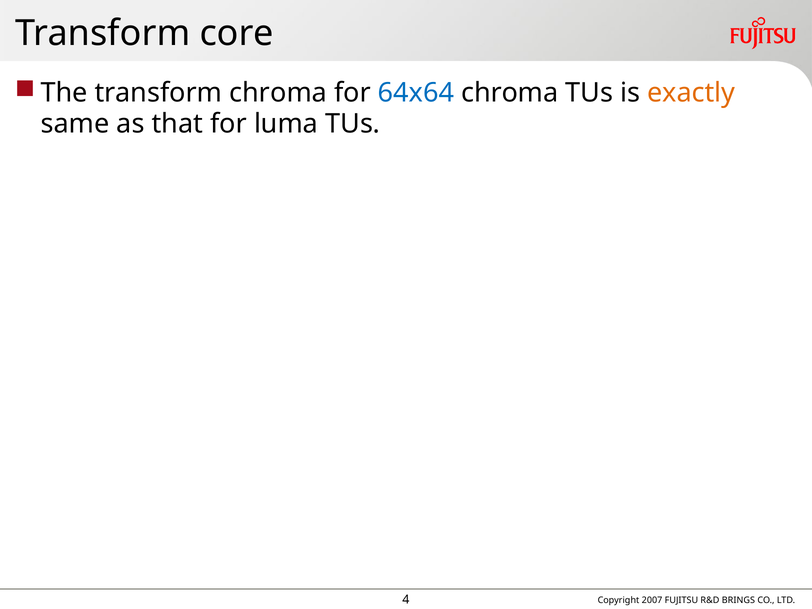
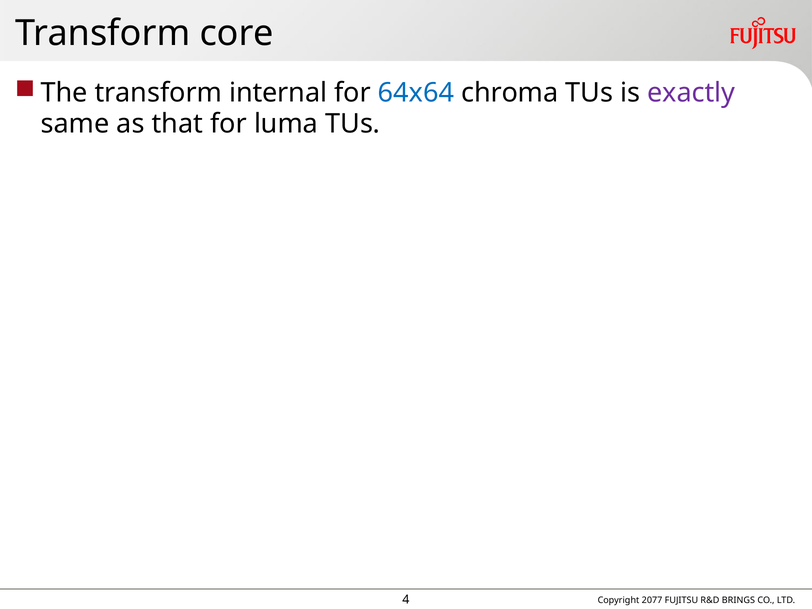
transform chroma: chroma -> internal
exactly colour: orange -> purple
2007: 2007 -> 2077
